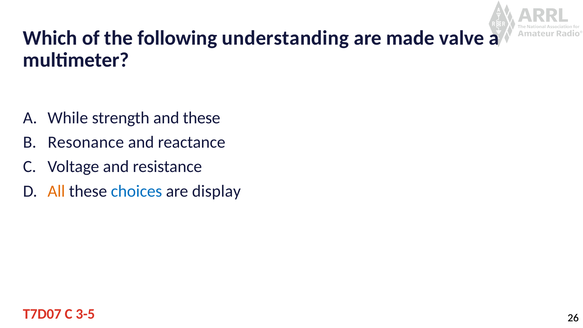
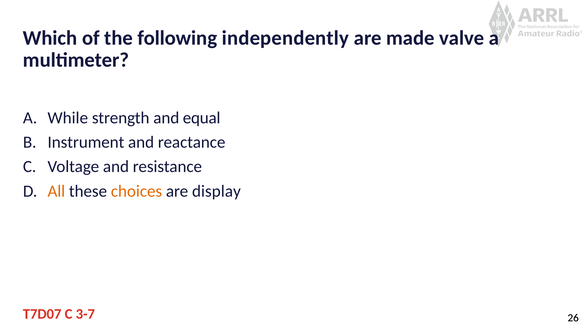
understanding: understanding -> independently
and these: these -> equal
Resonance: Resonance -> Instrument
choices colour: blue -> orange
3-5: 3-5 -> 3-7
